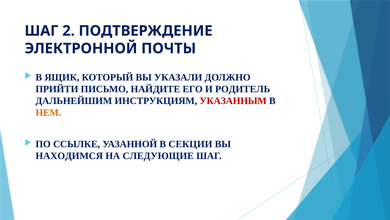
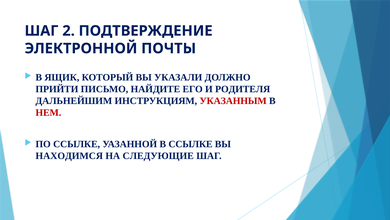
РОДИТЕЛЬ: РОДИТЕЛЬ -> РОДИТЕЛЯ
НЕМ colour: orange -> red
В СЕКЦИИ: СЕКЦИИ -> ССЫЛКЕ
